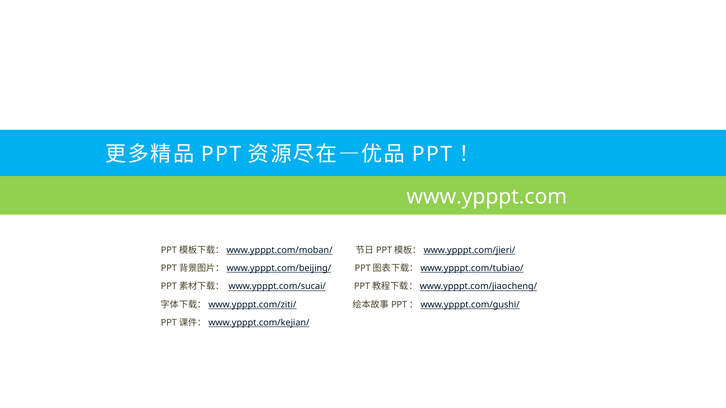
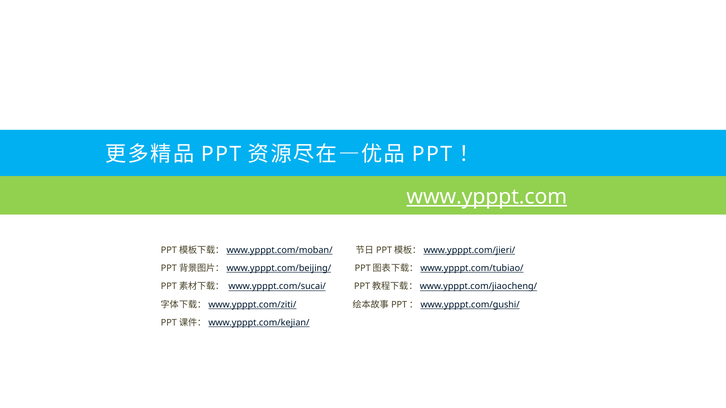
www.ypppt.com underline: none -> present
